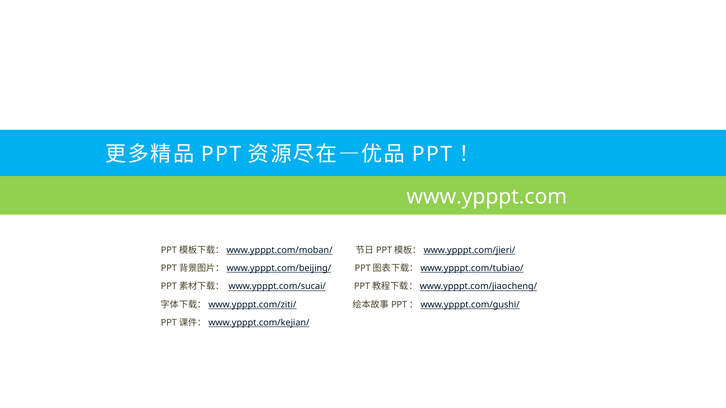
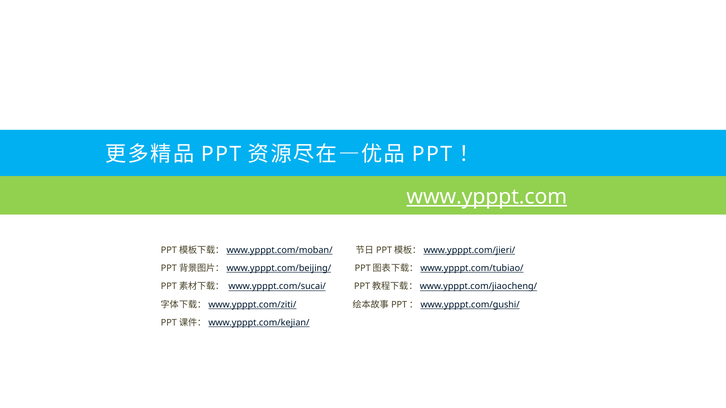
www.ypppt.com underline: none -> present
